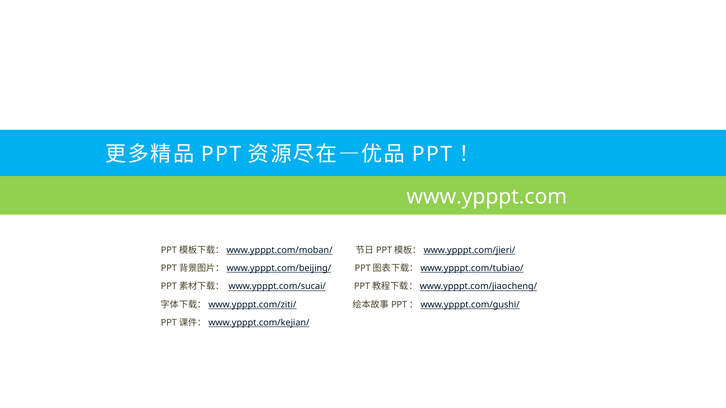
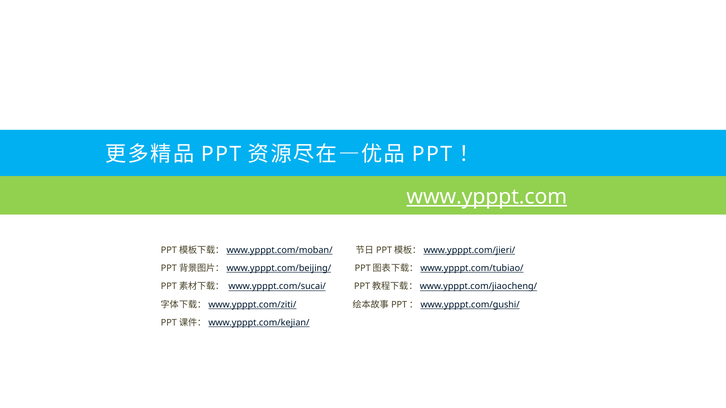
www.ypppt.com underline: none -> present
